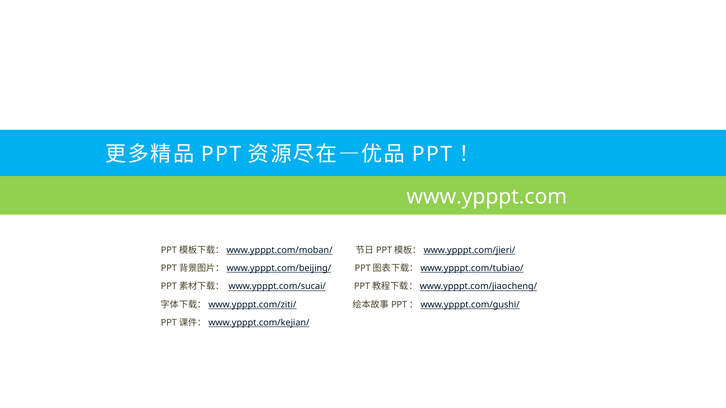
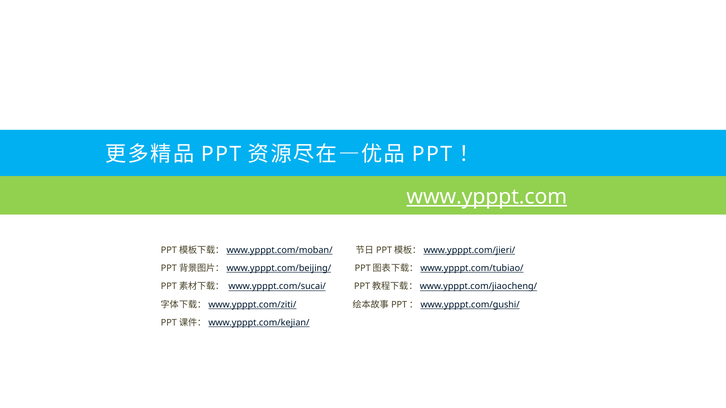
www.ypppt.com underline: none -> present
